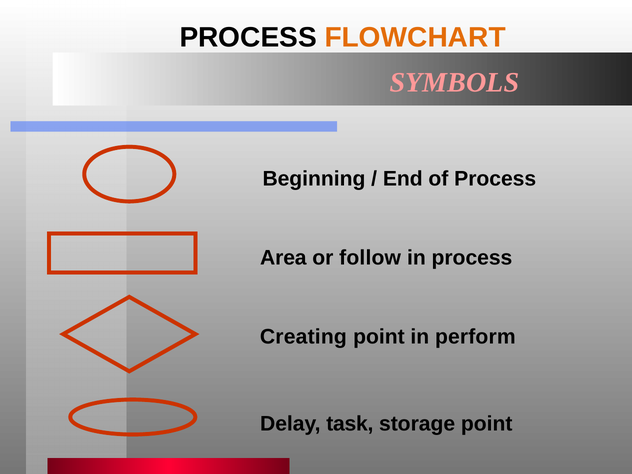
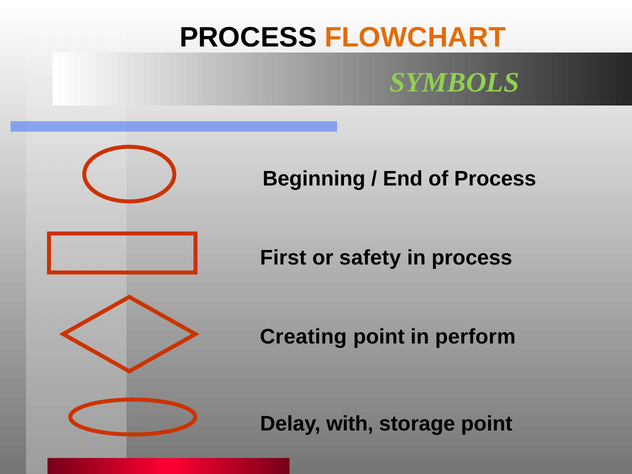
SYMBOLS colour: pink -> light green
Area: Area -> First
follow: follow -> safety
task: task -> with
